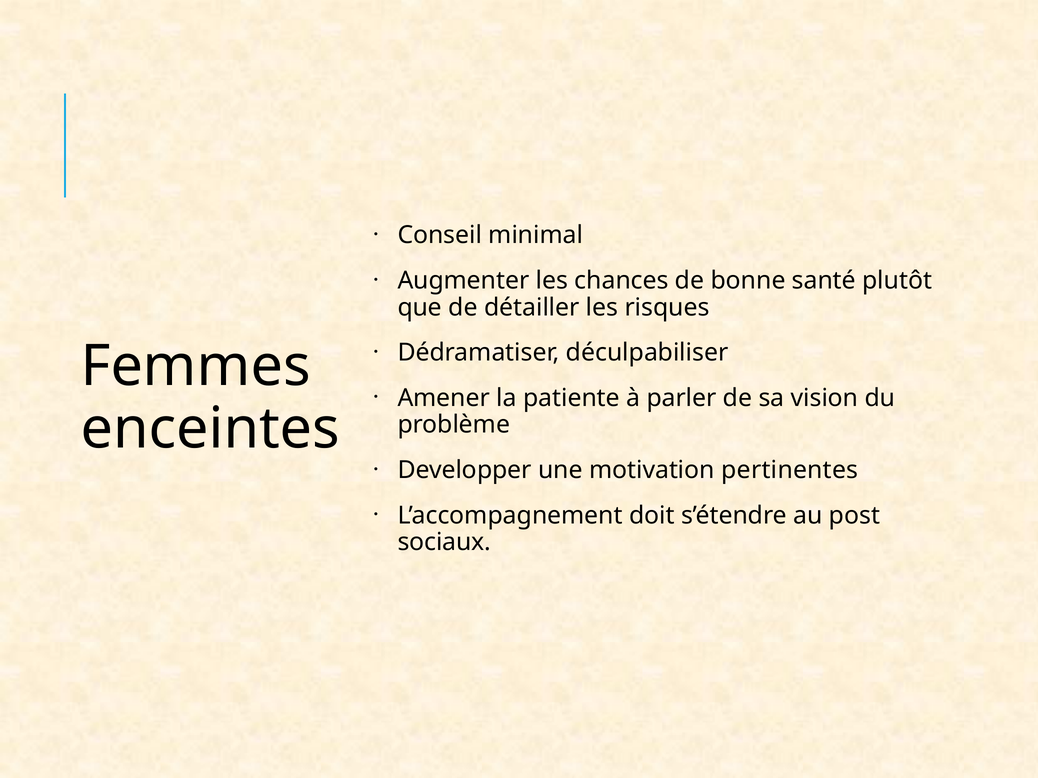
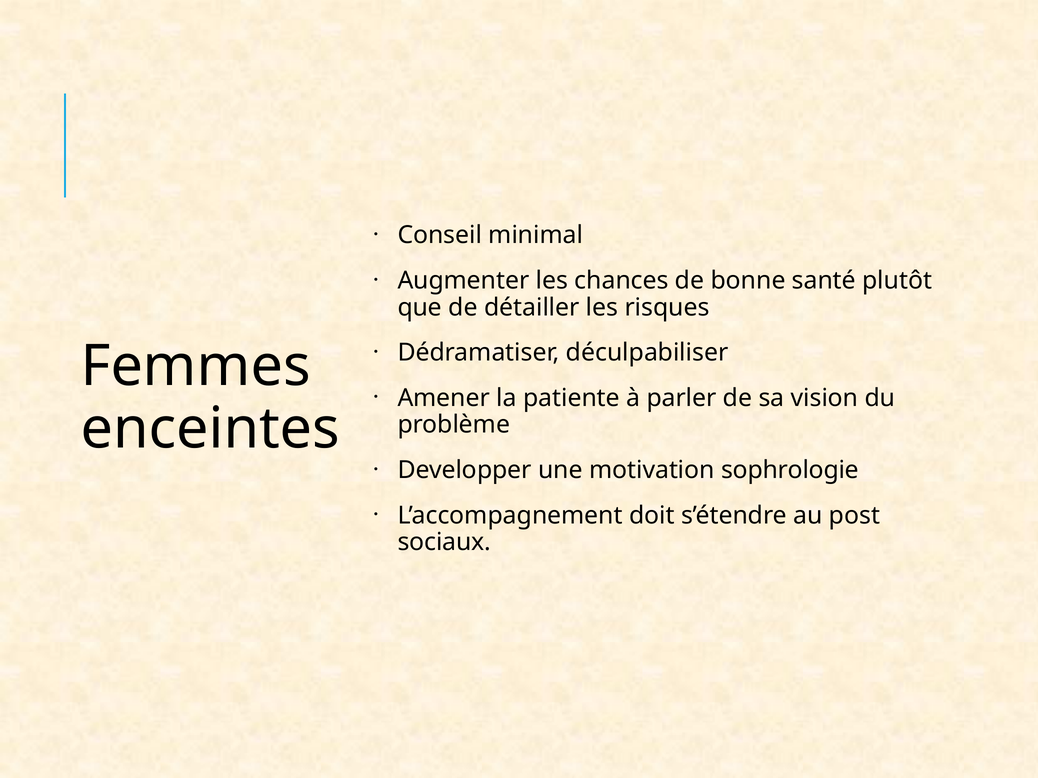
pertinentes: pertinentes -> sophrologie
